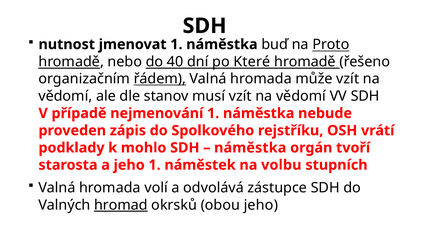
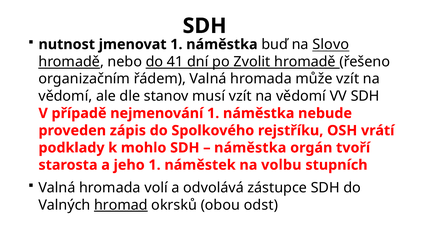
Proto: Proto -> Slovo
40: 40 -> 41
Které: Které -> Zvolit
řádem underline: present -> none
obou jeho: jeho -> odst
